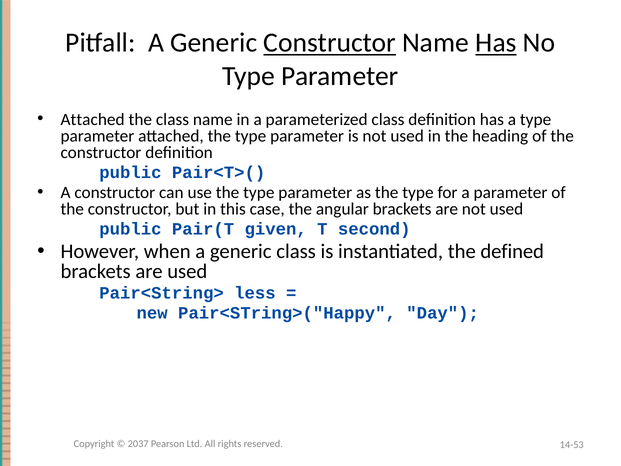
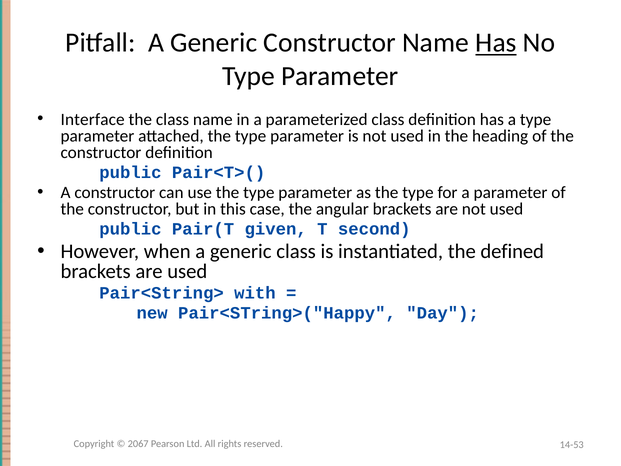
Constructor at (330, 43) underline: present -> none
Attached at (93, 119): Attached -> Interface
less: less -> with
2037: 2037 -> 2067
